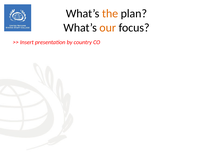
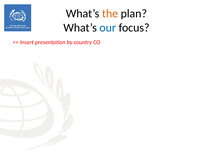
our colour: orange -> blue
